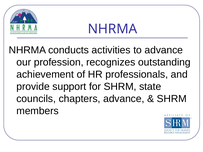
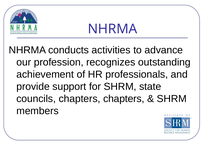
chapters advance: advance -> chapters
